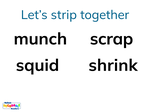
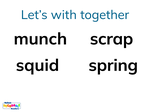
strip: strip -> with
shrink: shrink -> spring
